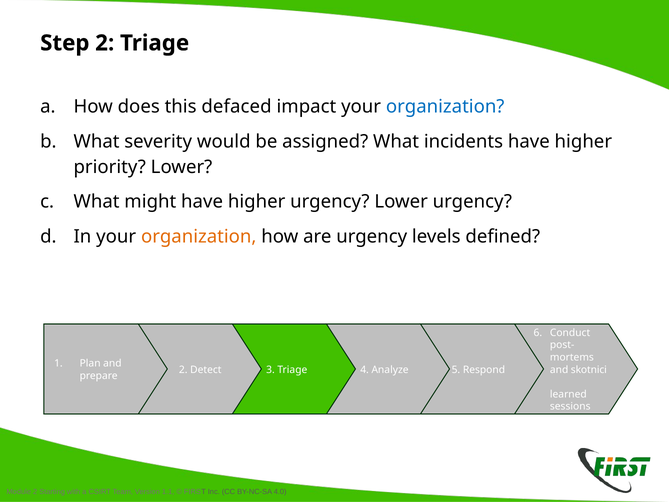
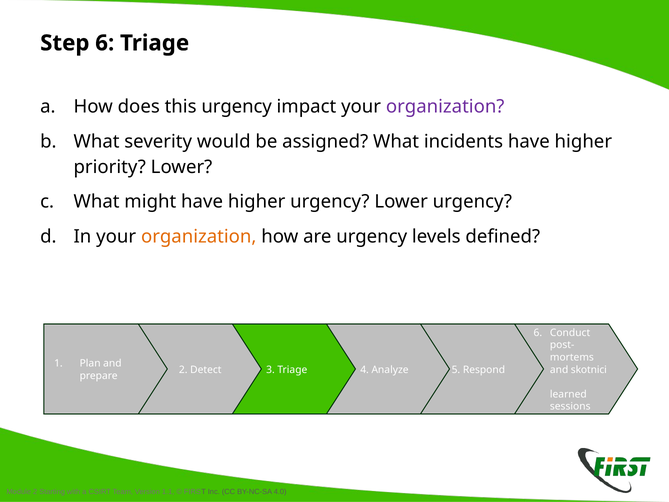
Step 2: 2 -> 6
this defaced: defaced -> urgency
organization at (445, 107) colour: blue -> purple
